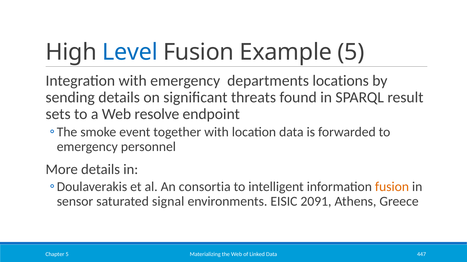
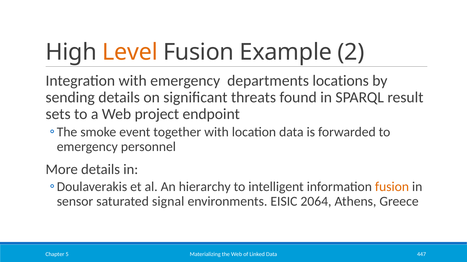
Level colour: blue -> orange
Example 5: 5 -> 2
resolve: resolve -> project
consortia: consortia -> hierarchy
2091: 2091 -> 2064
